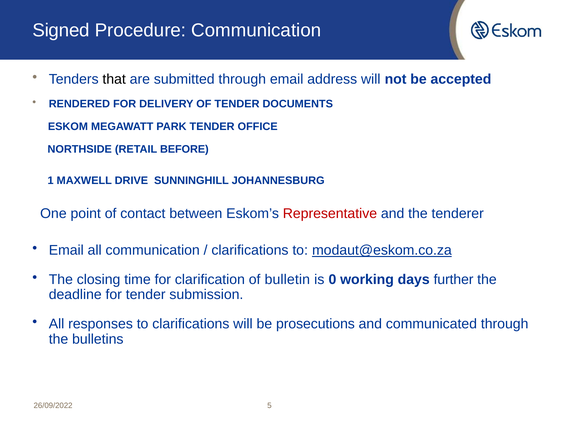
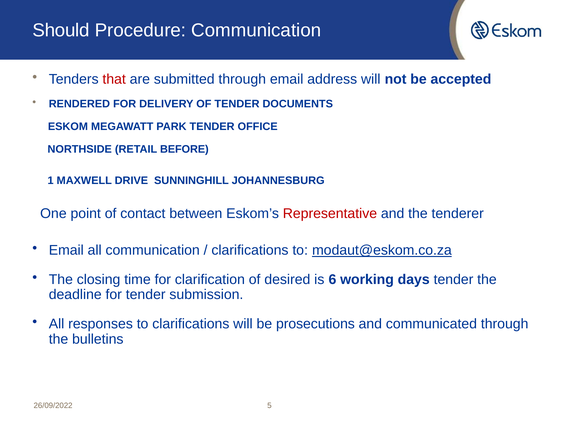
Signed: Signed -> Should
that colour: black -> red
bulletin: bulletin -> desired
0: 0 -> 6
days further: further -> tender
